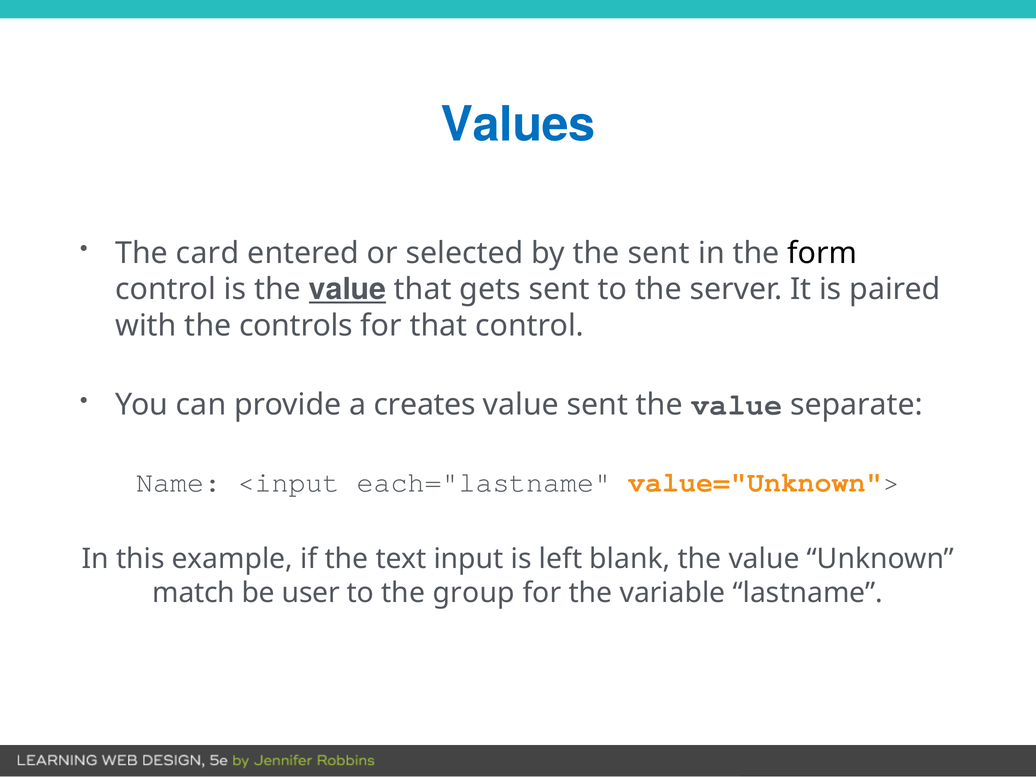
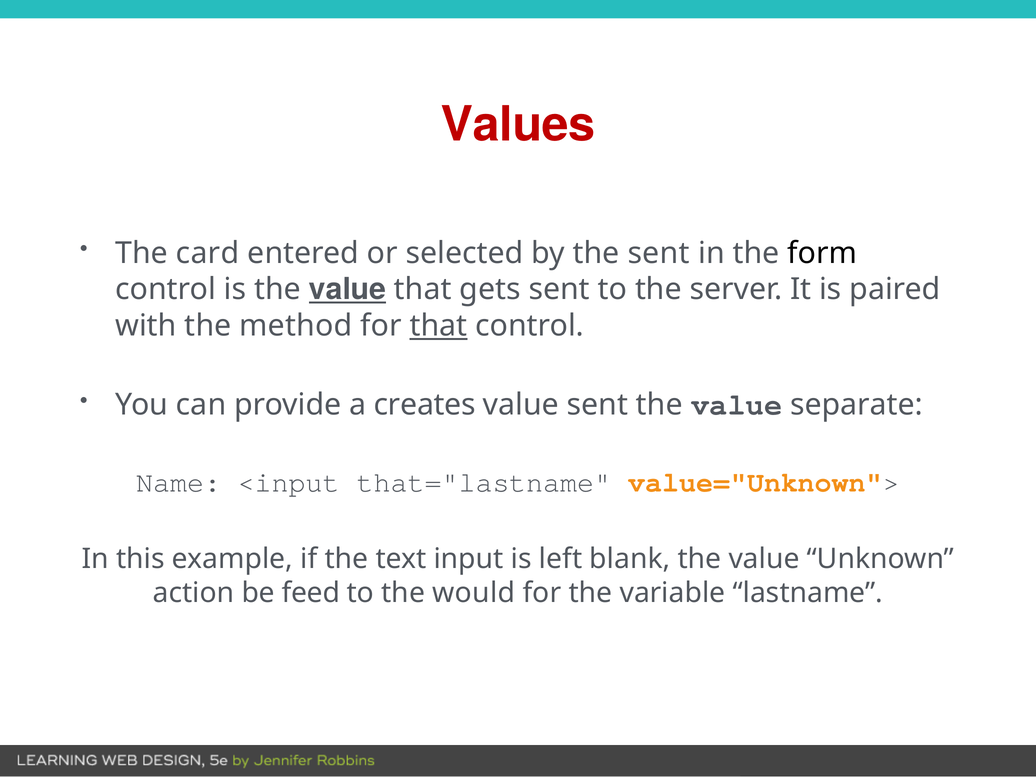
Values colour: blue -> red
controls: controls -> method
that at (438, 326) underline: none -> present
each="lastname: each="lastname -> that="lastname
match: match -> action
user: user -> feed
group: group -> would
